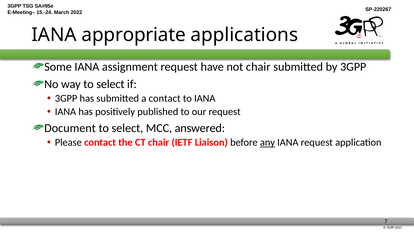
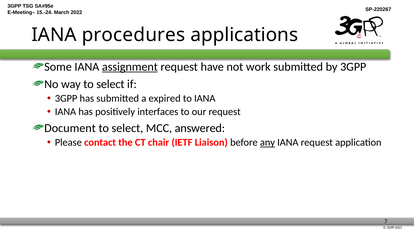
appropriate: appropriate -> procedures
assignment underline: none -> present
not chair: chair -> work
a contact: contact -> expired
published: published -> interfaces
